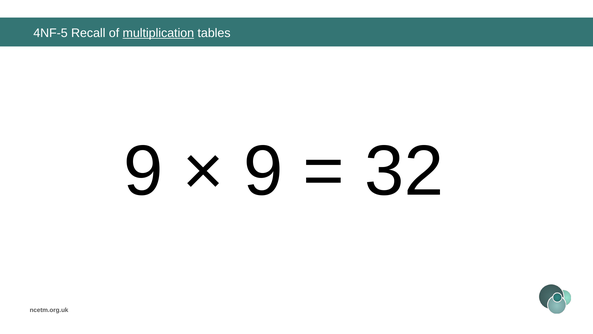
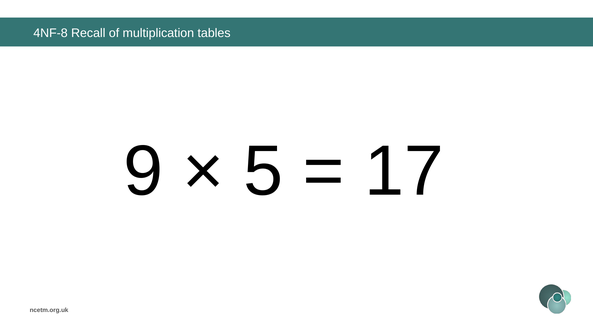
4NF-5: 4NF-5 -> 4NF-8
multiplication underline: present -> none
9 at (263, 171): 9 -> 5
32: 32 -> 17
